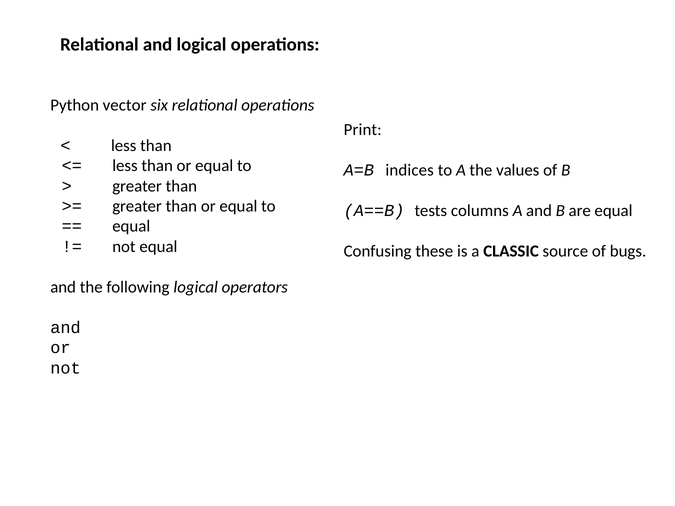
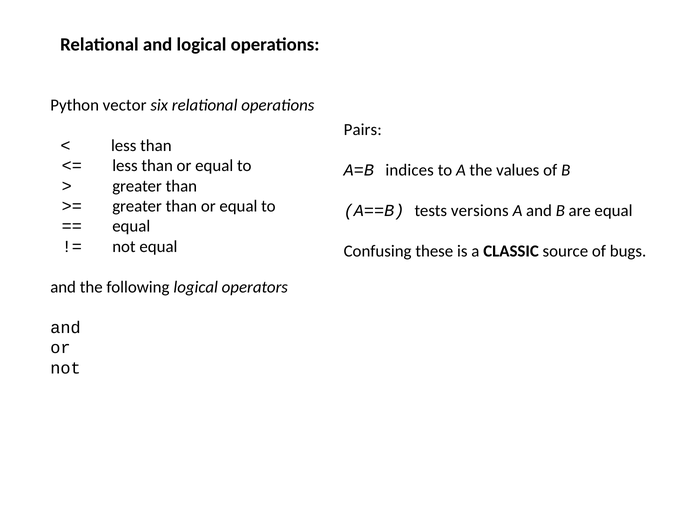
Print: Print -> Pairs
columns: columns -> versions
